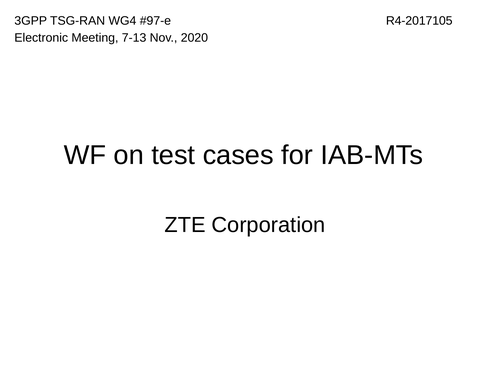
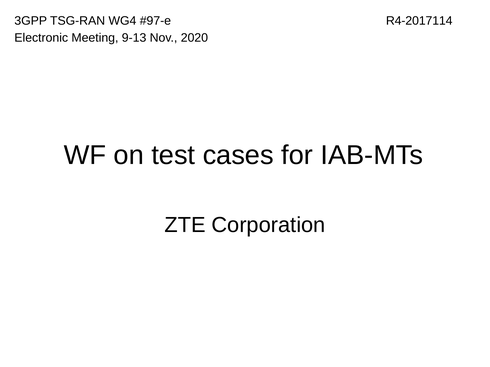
R4-2017105: R4-2017105 -> R4-2017114
7-13: 7-13 -> 9-13
